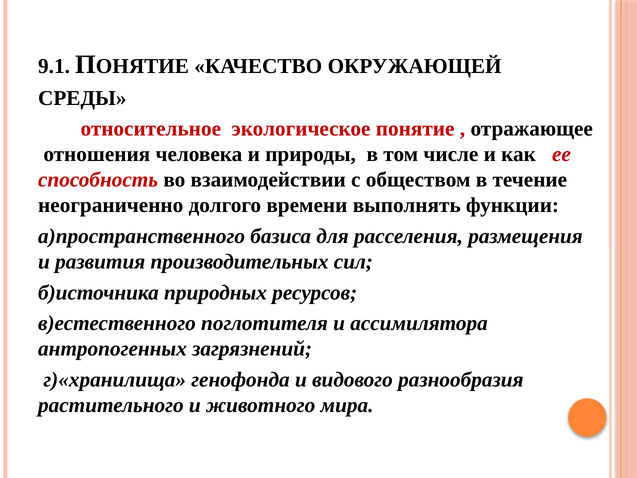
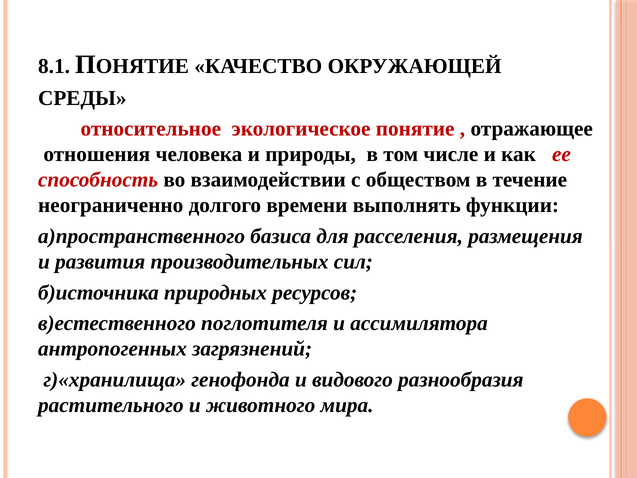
9.1: 9.1 -> 8.1
